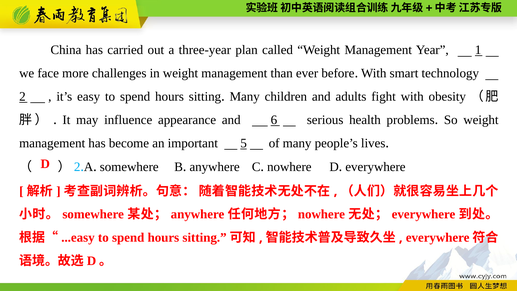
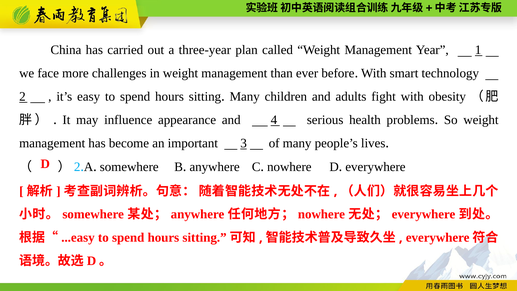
6: 6 -> 4
5: 5 -> 3
